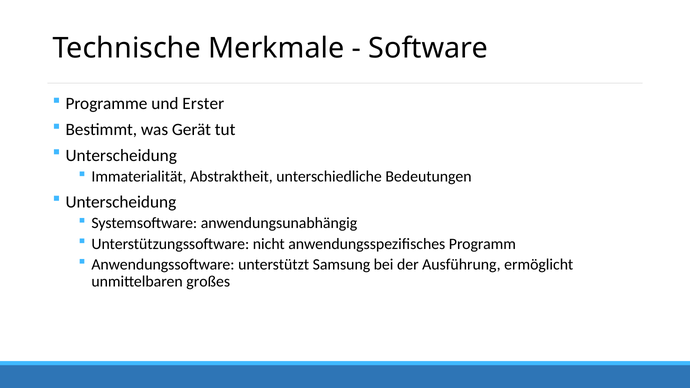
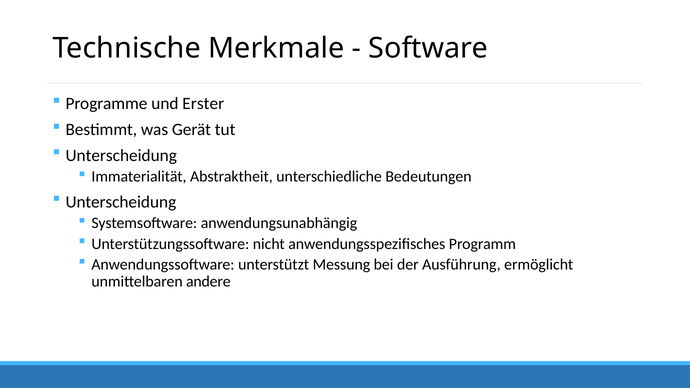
Samsung: Samsung -> Messung
großes: großes -> andere
